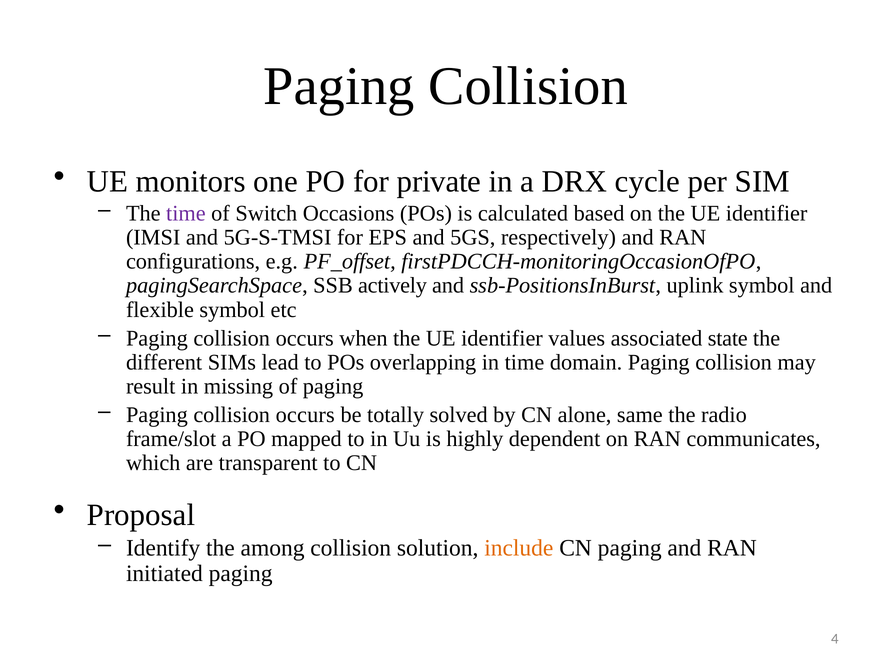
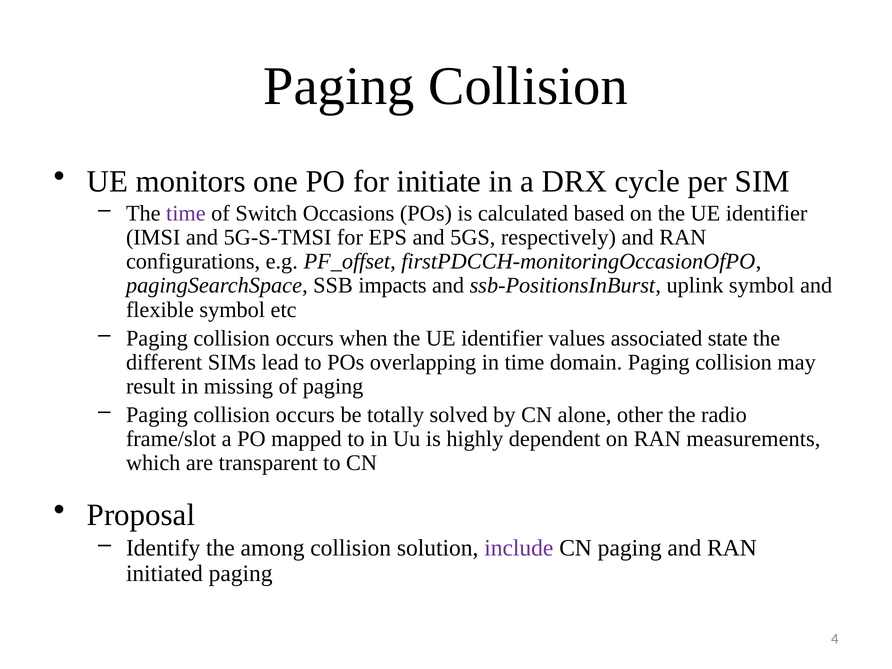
private: private -> initiate
actively: actively -> impacts
same: same -> other
communicates: communicates -> measurements
include colour: orange -> purple
